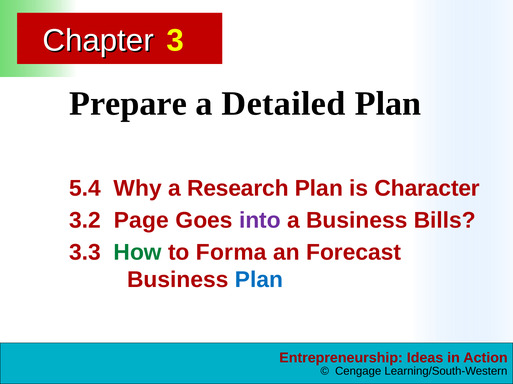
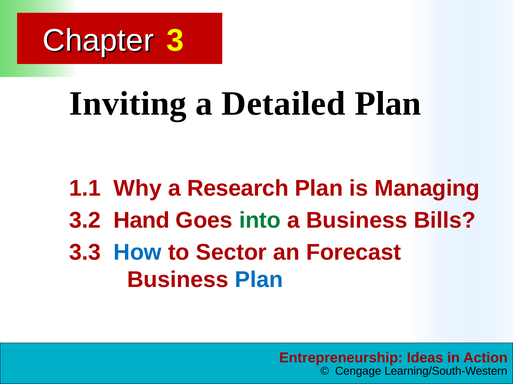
Prepare: Prepare -> Inviting
5.4: 5.4 -> 1.1
Character: Character -> Managing
Page: Page -> Hand
into colour: purple -> green
How colour: green -> blue
Forma: Forma -> Sector
